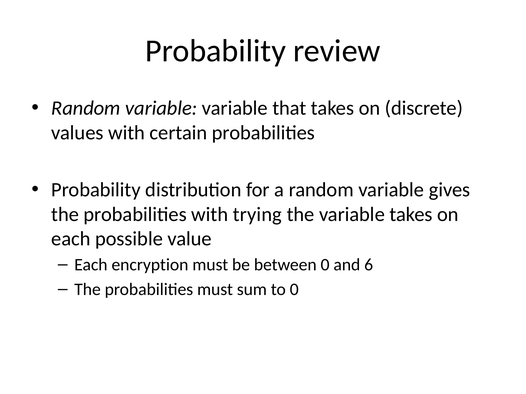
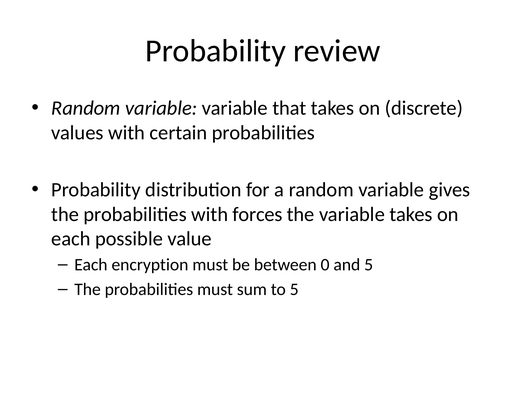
trying: trying -> forces
and 6: 6 -> 5
to 0: 0 -> 5
